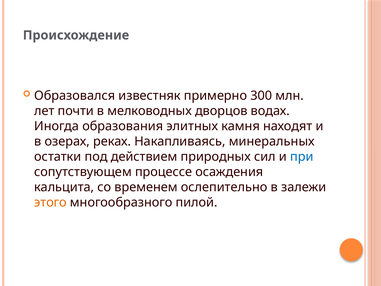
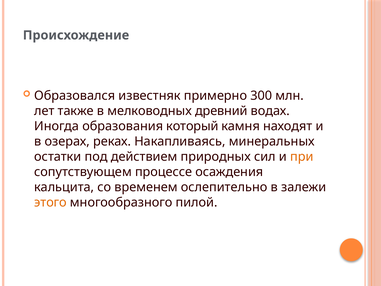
почти: почти -> также
дворцов: дворцов -> древний
элитных: элитных -> который
при colour: blue -> orange
